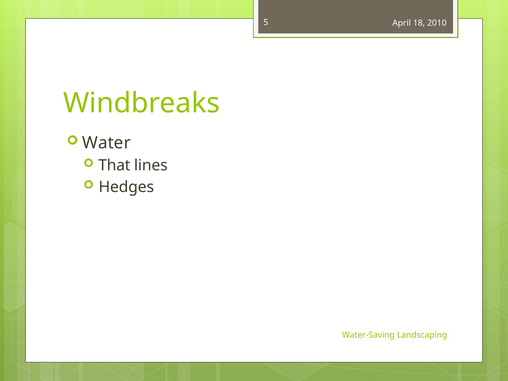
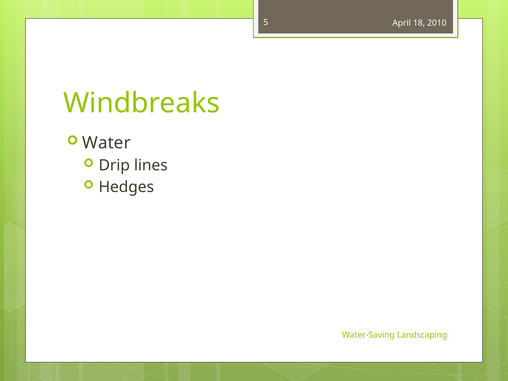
That: That -> Drip
